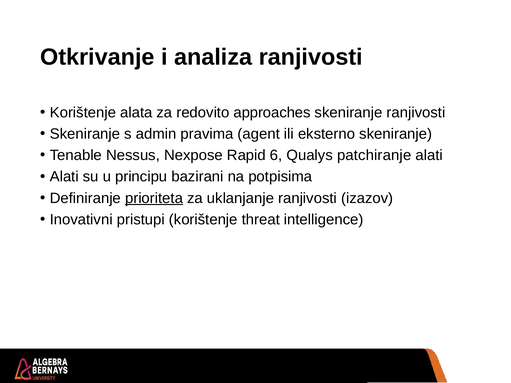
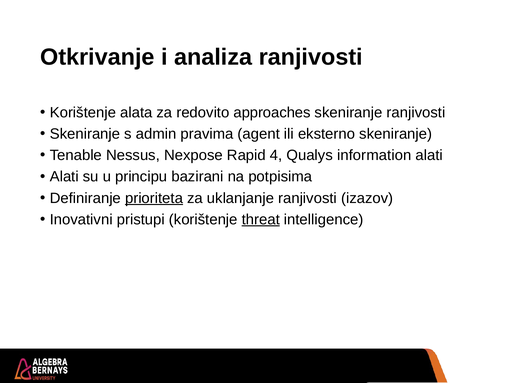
6: 6 -> 4
patchiranje: patchiranje -> information
threat underline: none -> present
